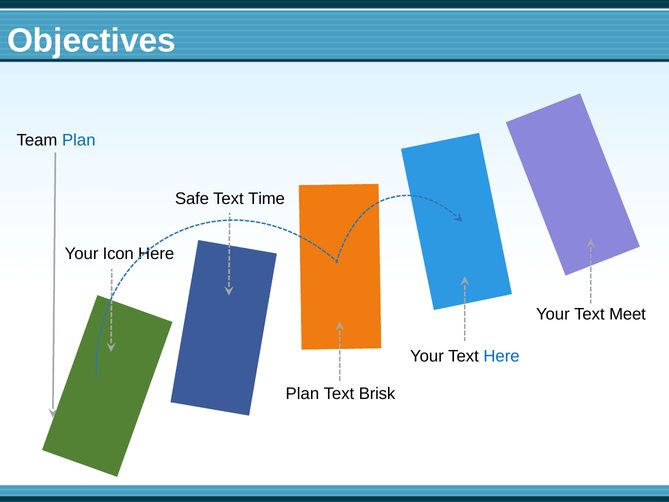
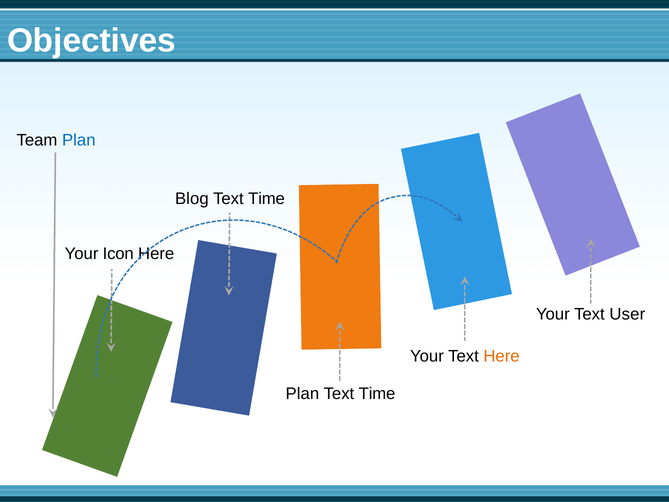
Safe: Safe -> Blog
Meet: Meet -> User
Here at (502, 356) colour: blue -> orange
Brisk at (377, 393): Brisk -> Time
